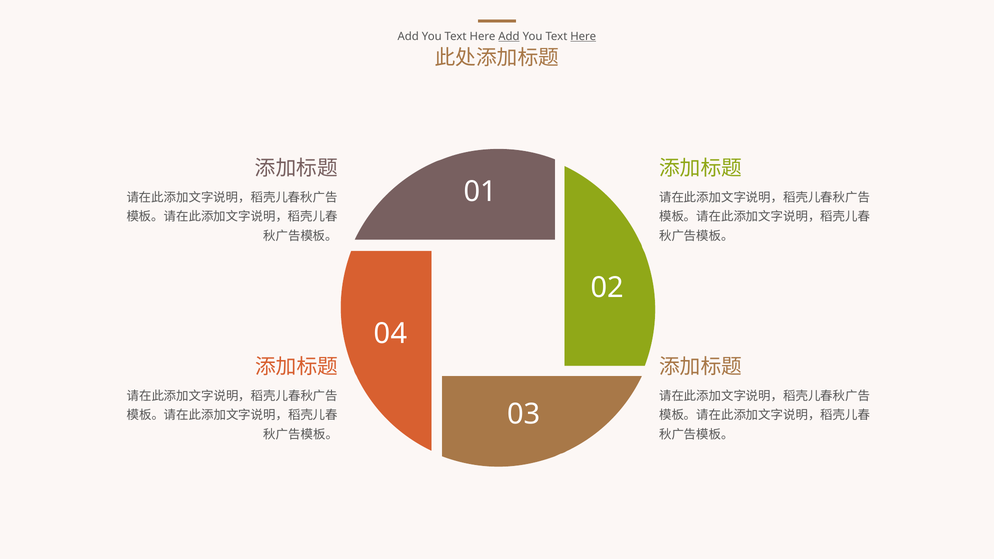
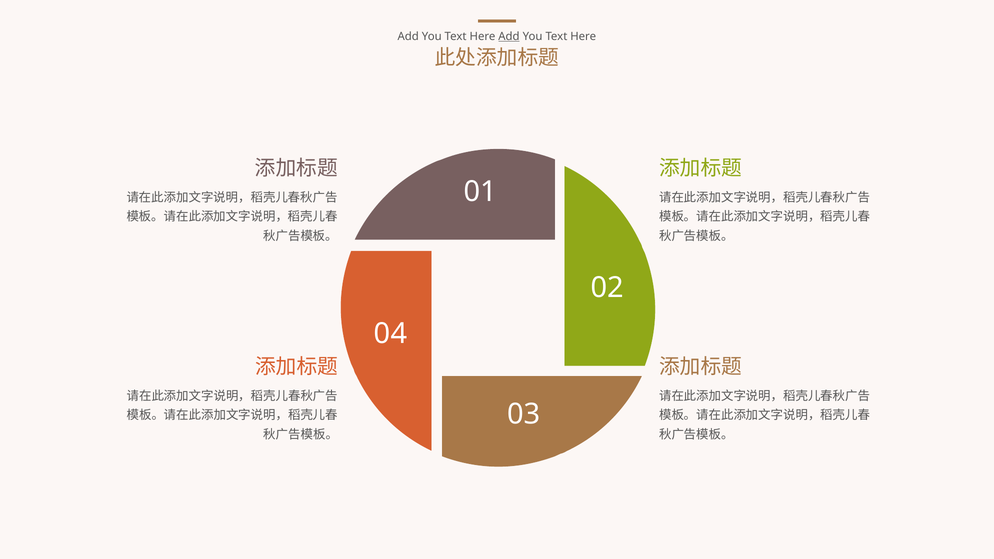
Here at (583, 37) underline: present -> none
